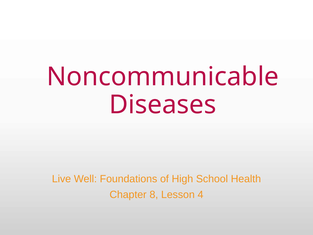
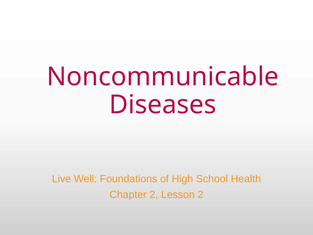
Chapter 8: 8 -> 2
Lesson 4: 4 -> 2
